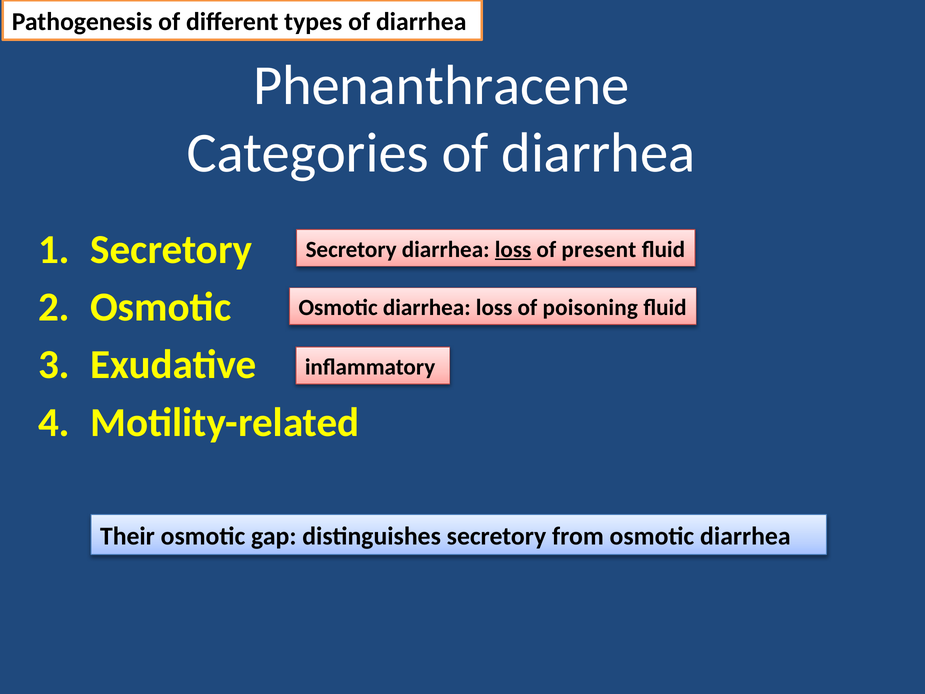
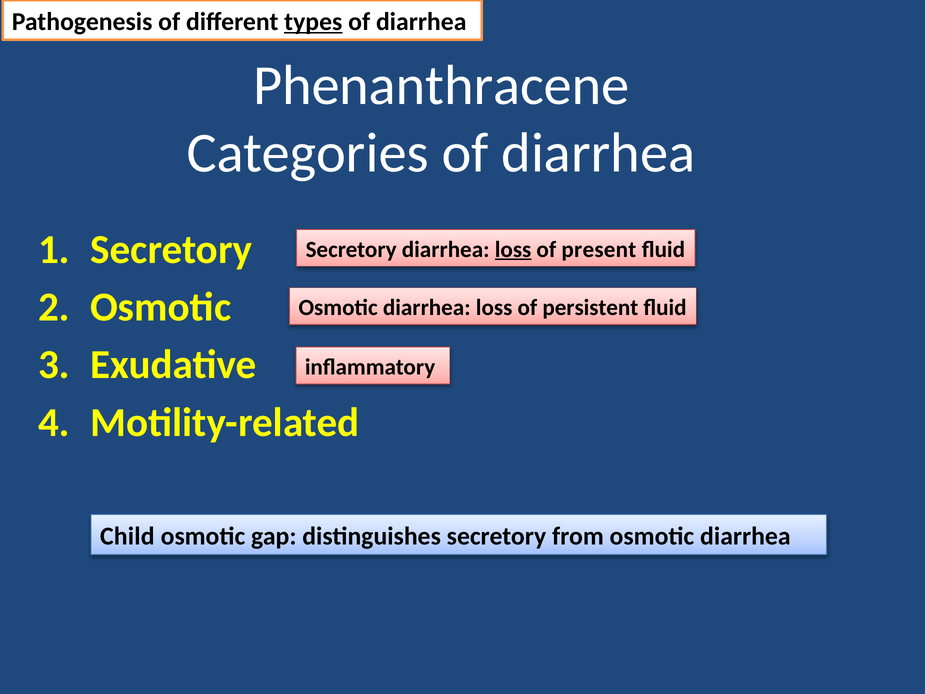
types underline: none -> present
poisoning: poisoning -> persistent
Their: Their -> Child
